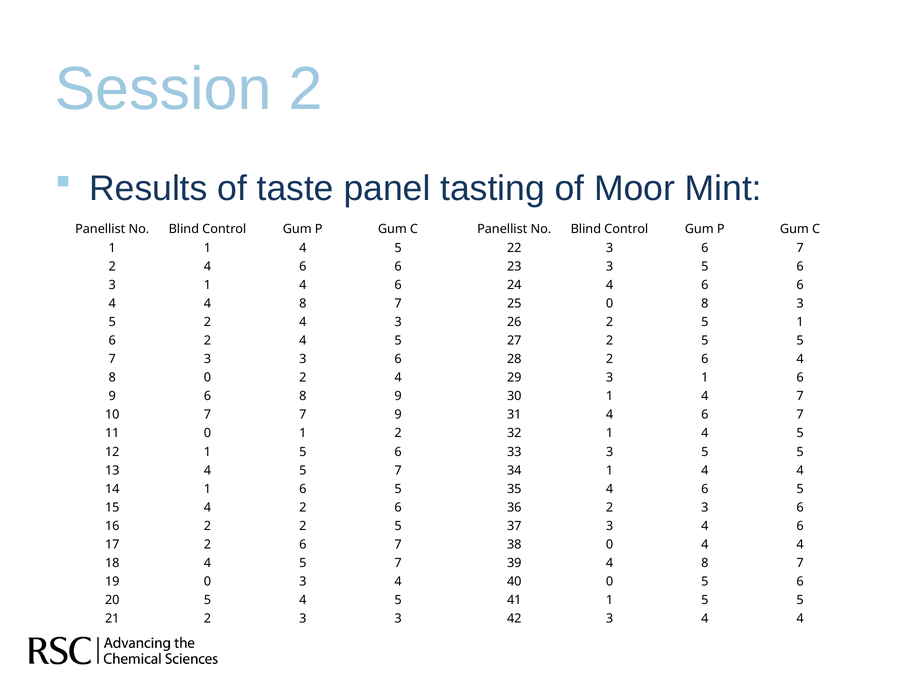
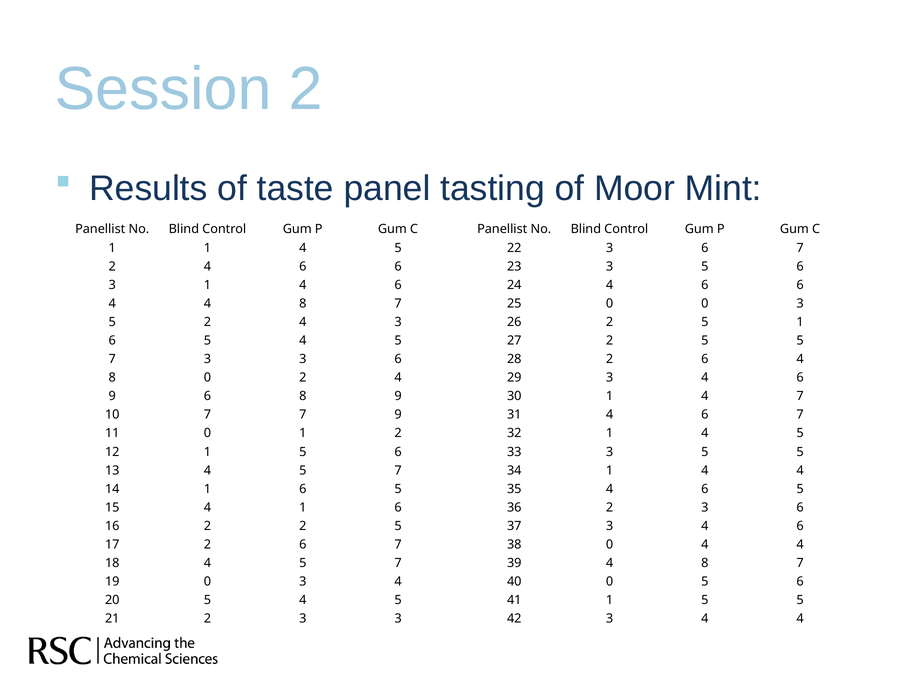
0 8: 8 -> 0
2 at (207, 341): 2 -> 5
29 3 1: 1 -> 4
4 2: 2 -> 1
